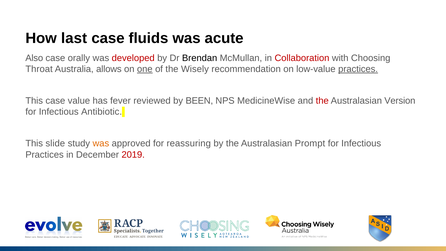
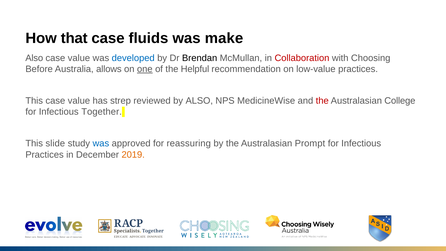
last: last -> that
acute: acute -> make
orally at (79, 58): orally -> value
developed colour: red -> blue
Throat: Throat -> Before
Wisely: Wisely -> Helpful
practices at (358, 69) underline: present -> none
fever: fever -> strep
by BEEN: BEEN -> ALSO
Version: Version -> College
Antibiotic: Antibiotic -> Together
was at (101, 143) colour: orange -> blue
2019 colour: red -> orange
